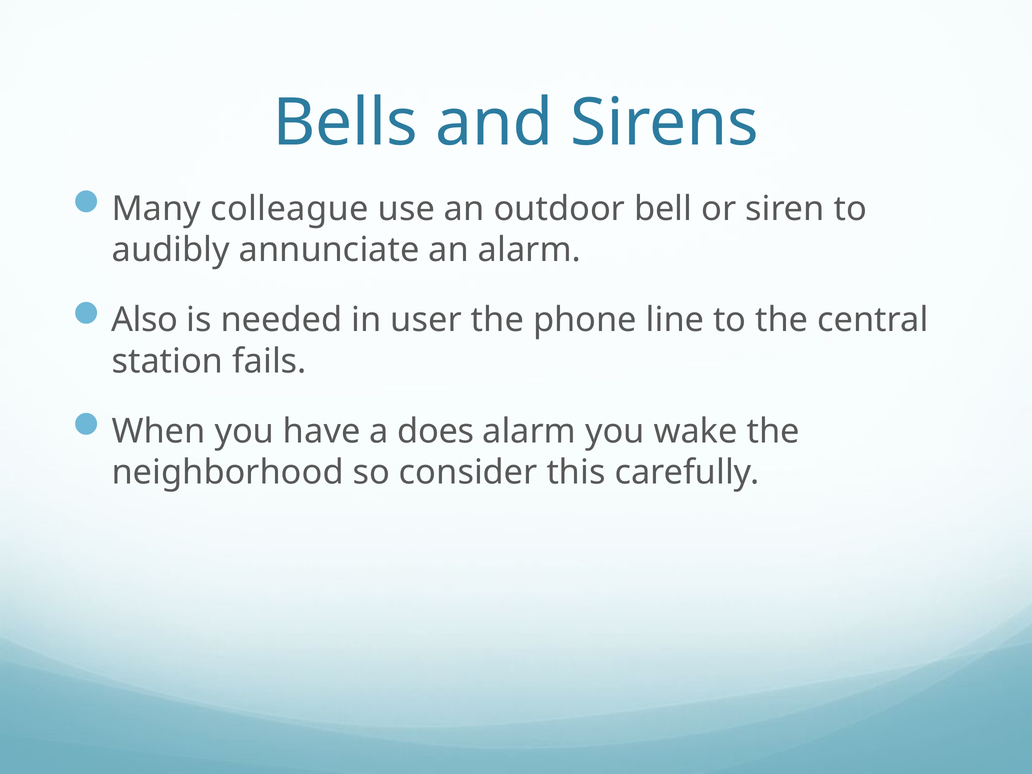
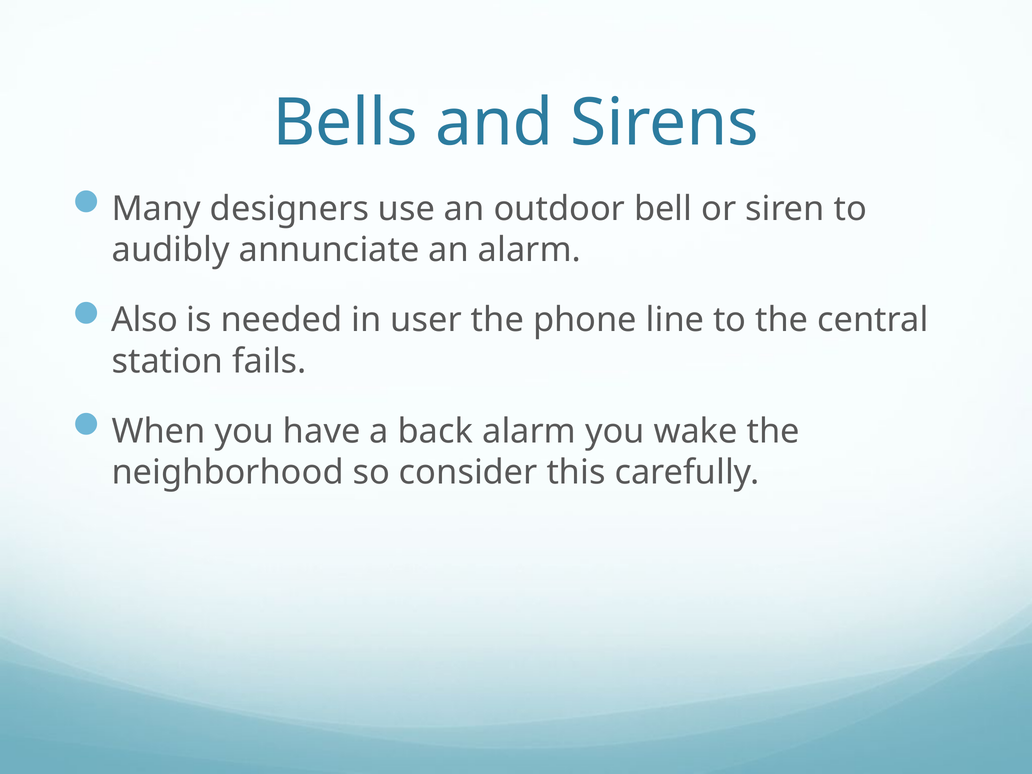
colleague: colleague -> designers
does: does -> back
